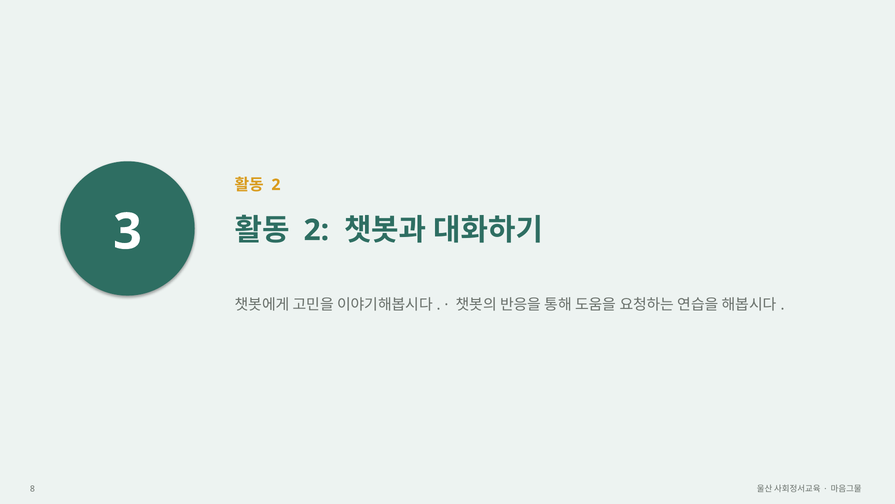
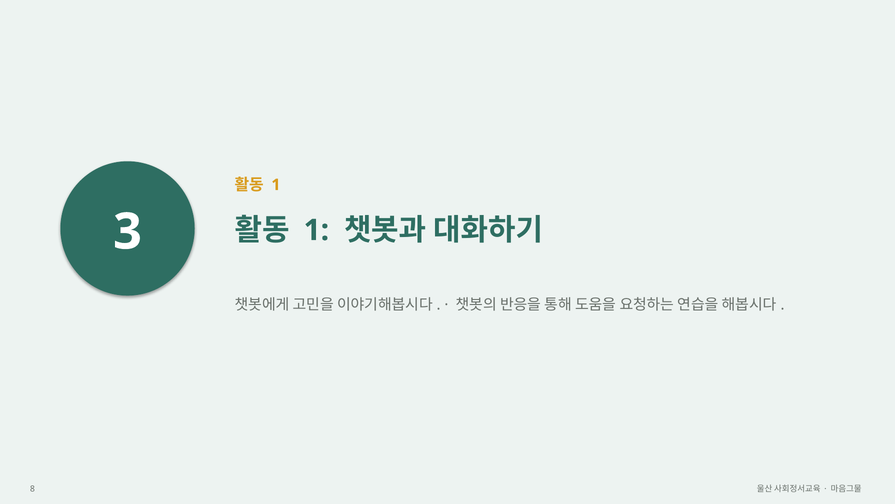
2 at (276, 185): 2 -> 1
2 at (316, 230): 2 -> 1
